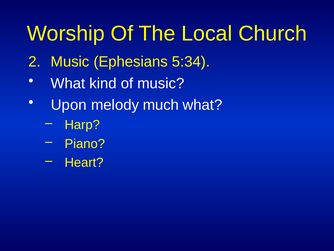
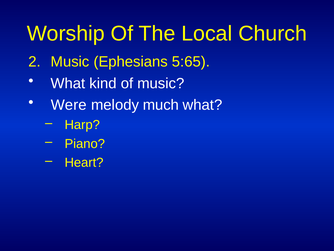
5:34: 5:34 -> 5:65
Upon: Upon -> Were
